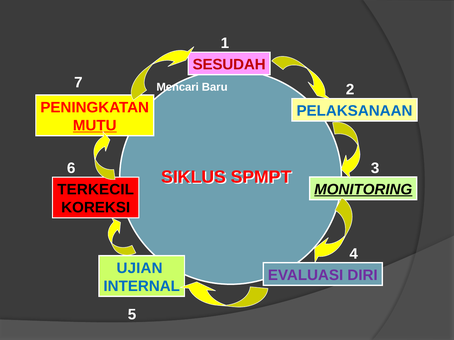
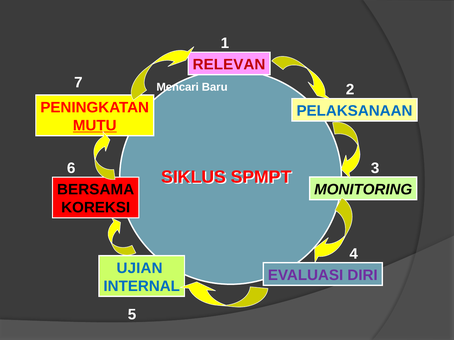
SESUDAH: SESUDAH -> RELEVAN
MONITORING underline: present -> none
TERKECIL: TERKECIL -> BERSAMA
